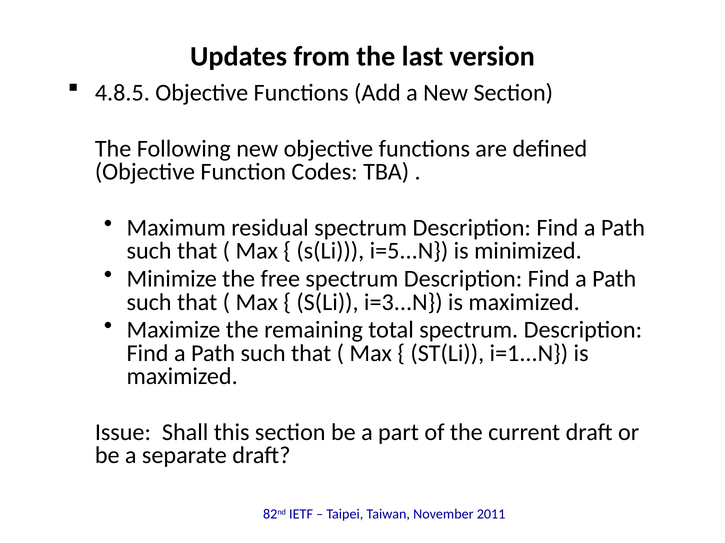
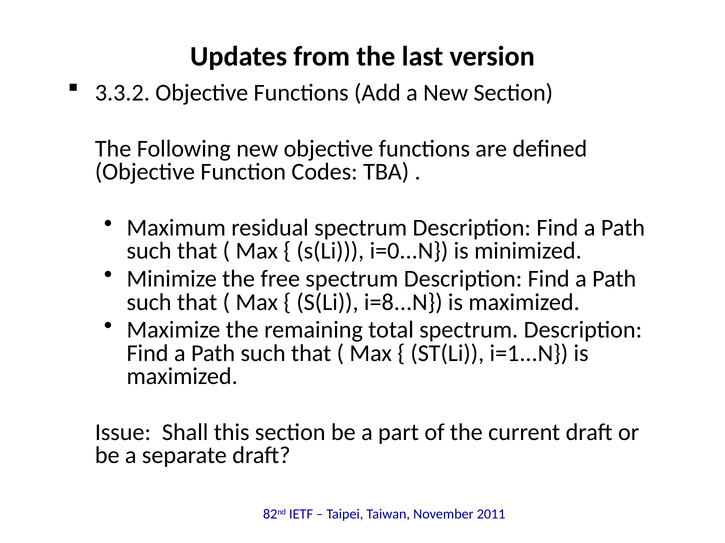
4.8.5: 4.8.5 -> 3.3.2
i=5...N: i=5...N -> i=0...N
i=3...N: i=3...N -> i=8...N
